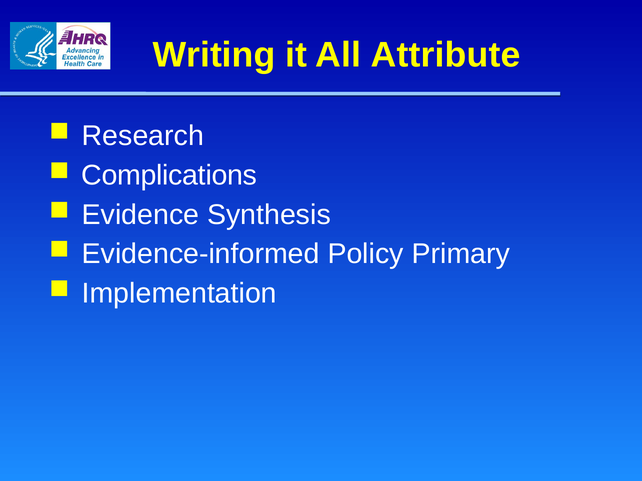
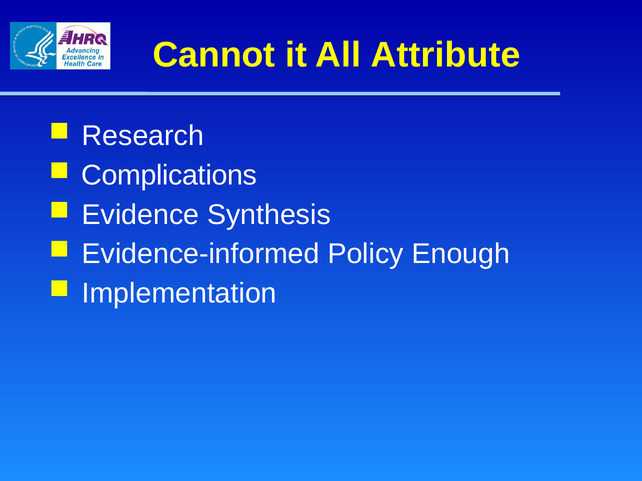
Writing: Writing -> Cannot
Primary: Primary -> Enough
